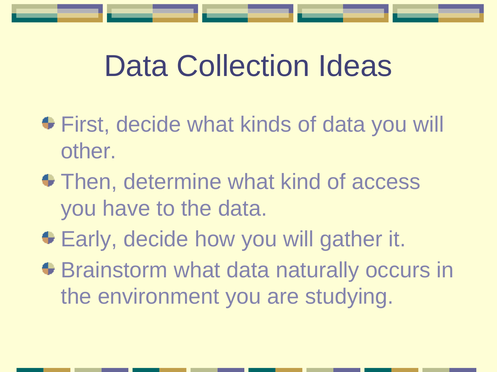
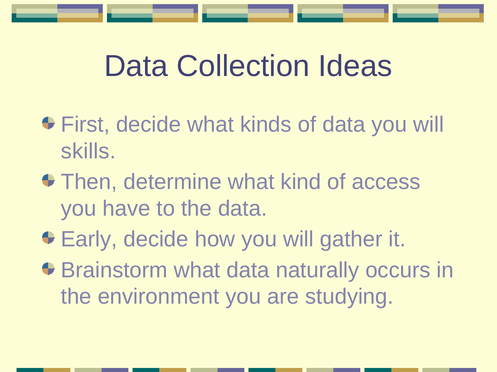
other: other -> skills
